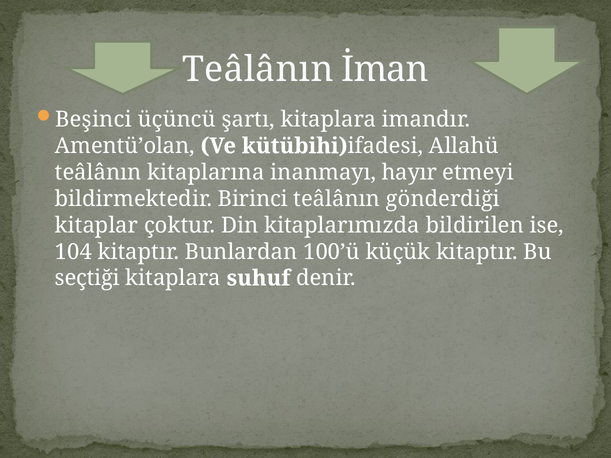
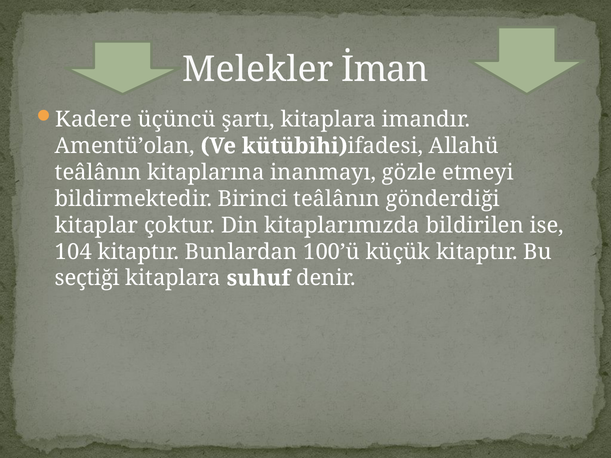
Teâlânın at (258, 70): Teâlânın -> Melekler
Beşinci: Beşinci -> Kadere
hayır: hayır -> gözle
